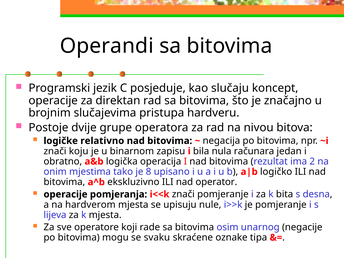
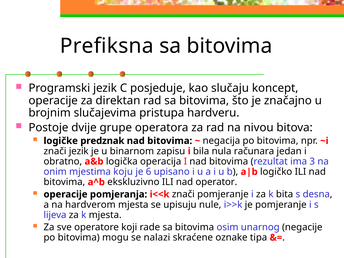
Operandi: Operandi -> Prefiksna
relativno: relativno -> predznak
znači koju: koju -> jezik
2: 2 -> 3
tako: tako -> koju
8: 8 -> 6
svaku: svaku -> nalazi
